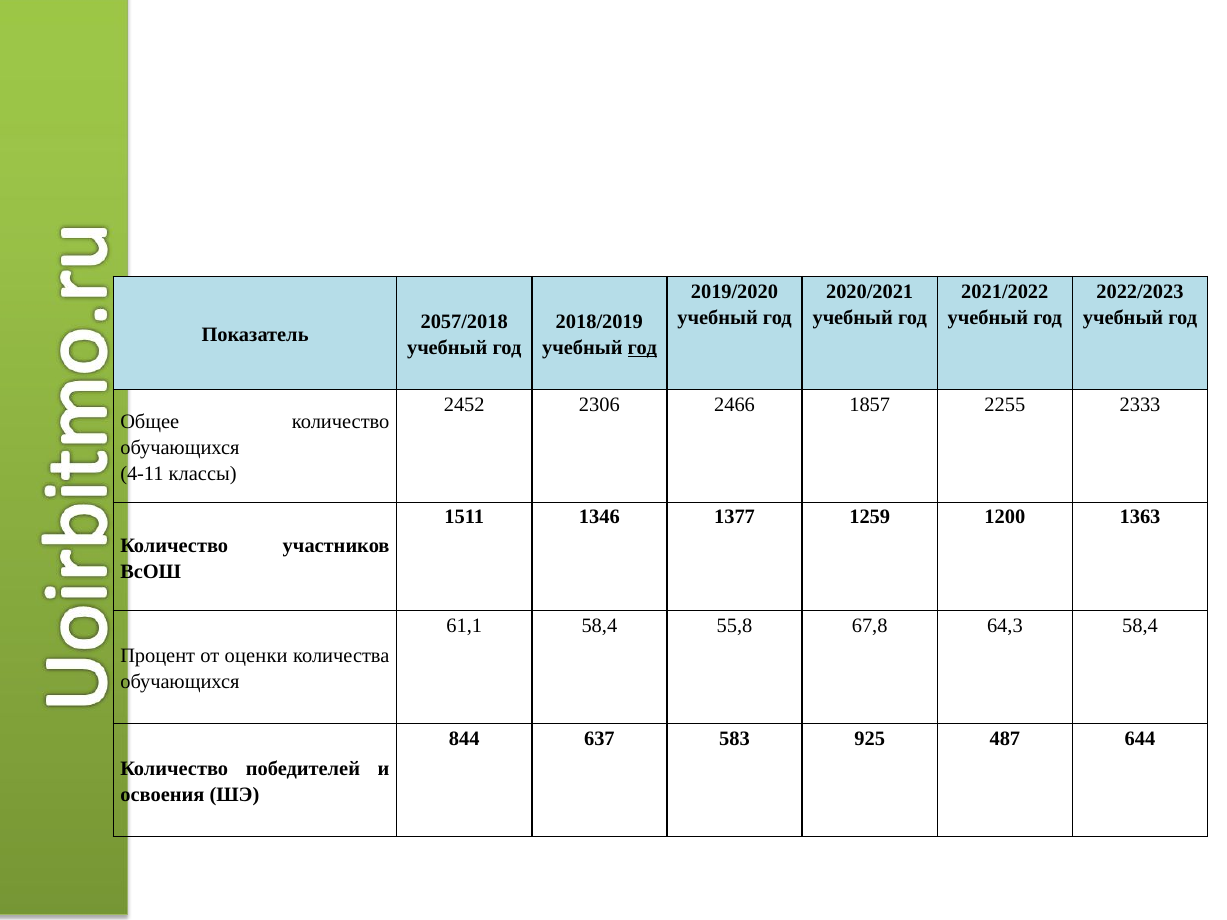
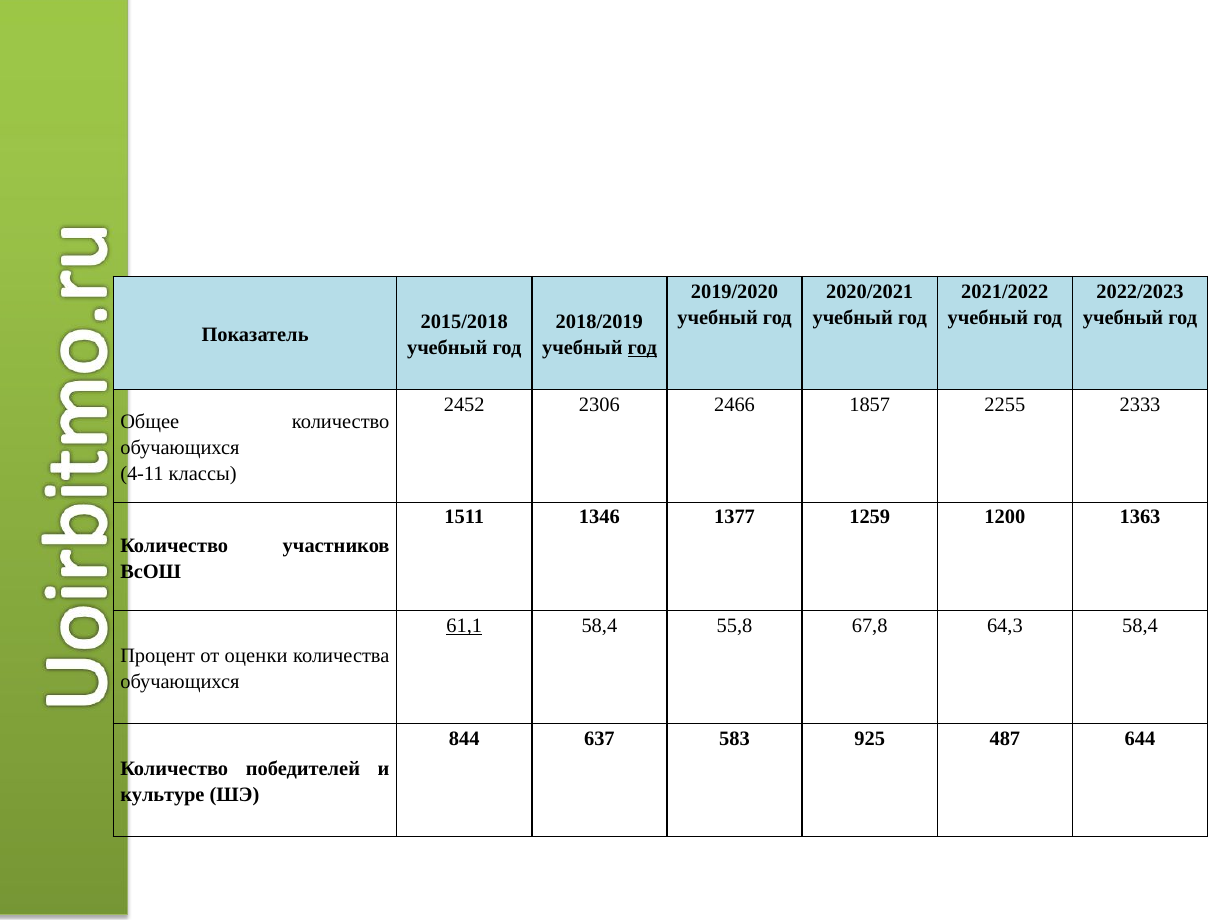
2057/2018: 2057/2018 -> 2015/2018
61,1 underline: none -> present
освоения: освоения -> культуре
